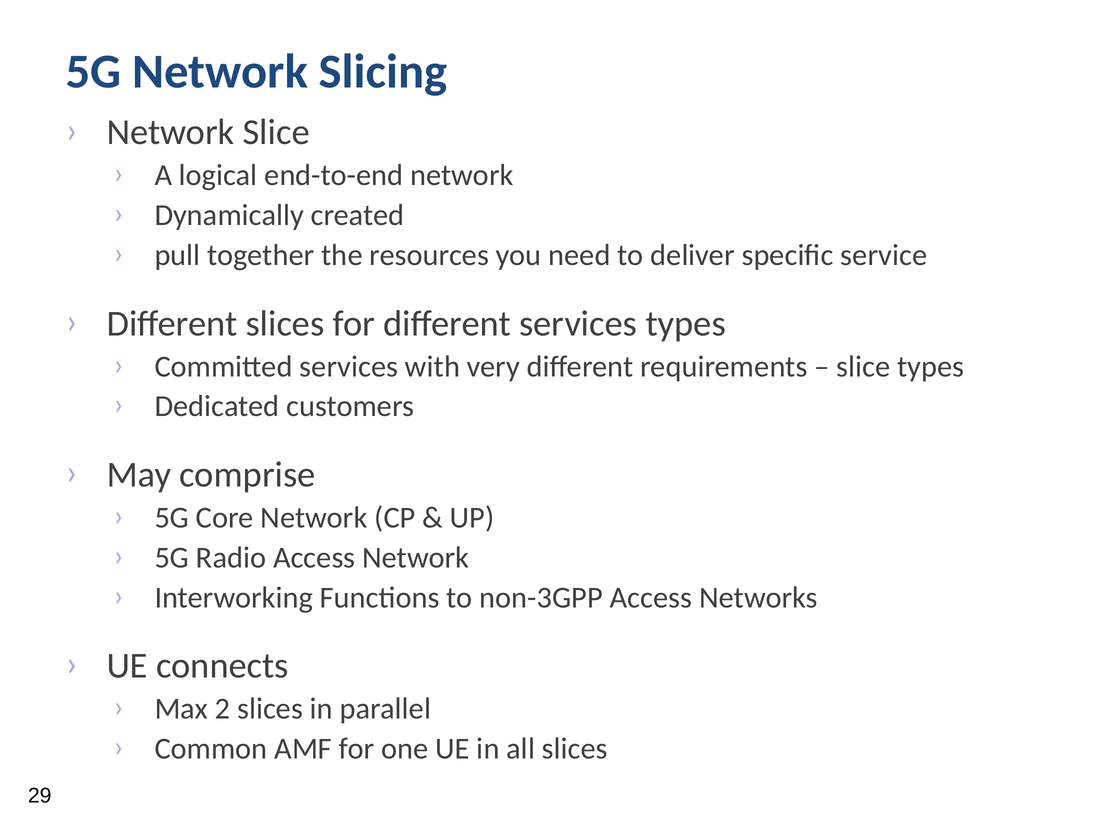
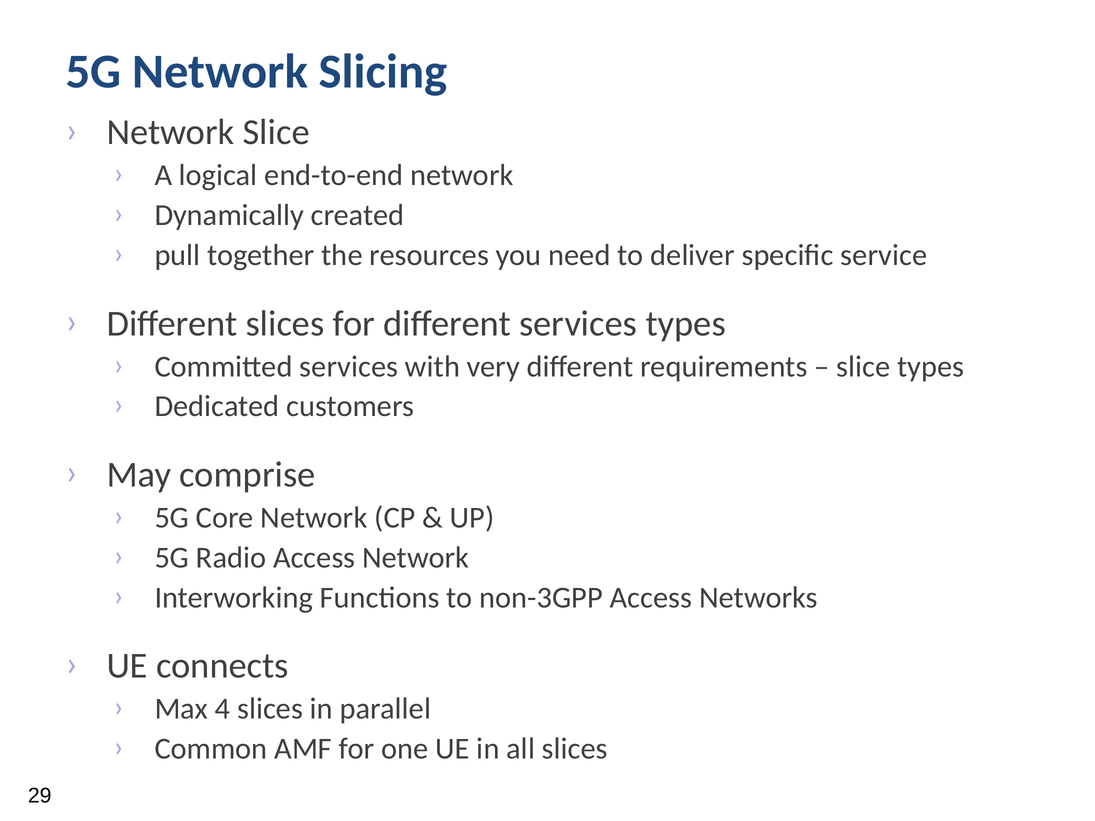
2: 2 -> 4
